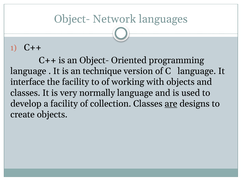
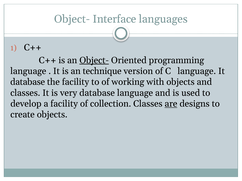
Network: Network -> Interface
Object- at (94, 60) underline: none -> present
interface at (28, 82): interface -> database
very normally: normally -> database
